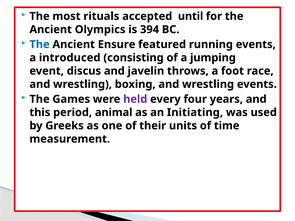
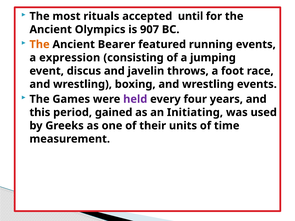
394: 394 -> 907
The at (40, 44) colour: blue -> orange
Ensure: Ensure -> Bearer
introduced: introduced -> expression
animal: animal -> gained
